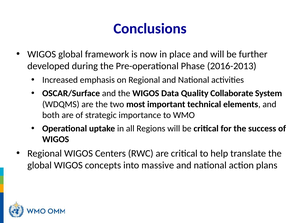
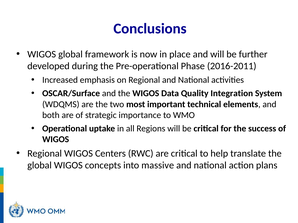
2016-2013: 2016-2013 -> 2016-2011
Collaborate: Collaborate -> Integration
